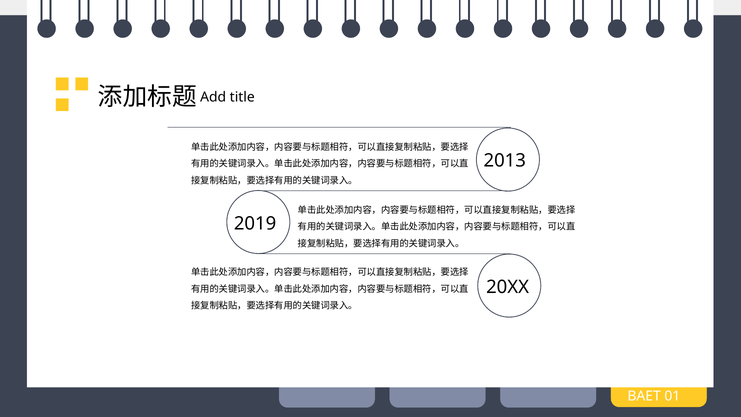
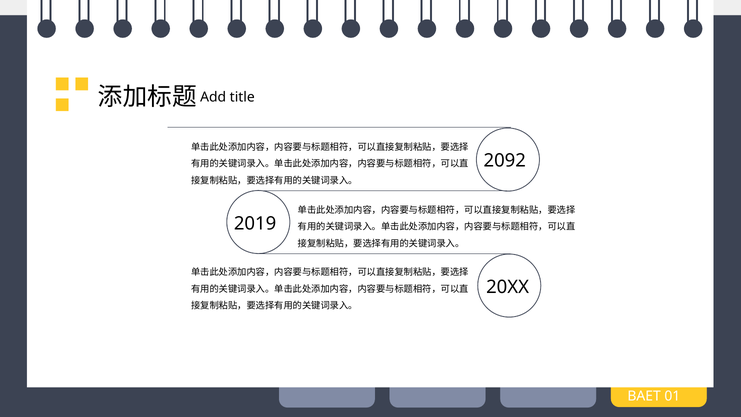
2013: 2013 -> 2092
